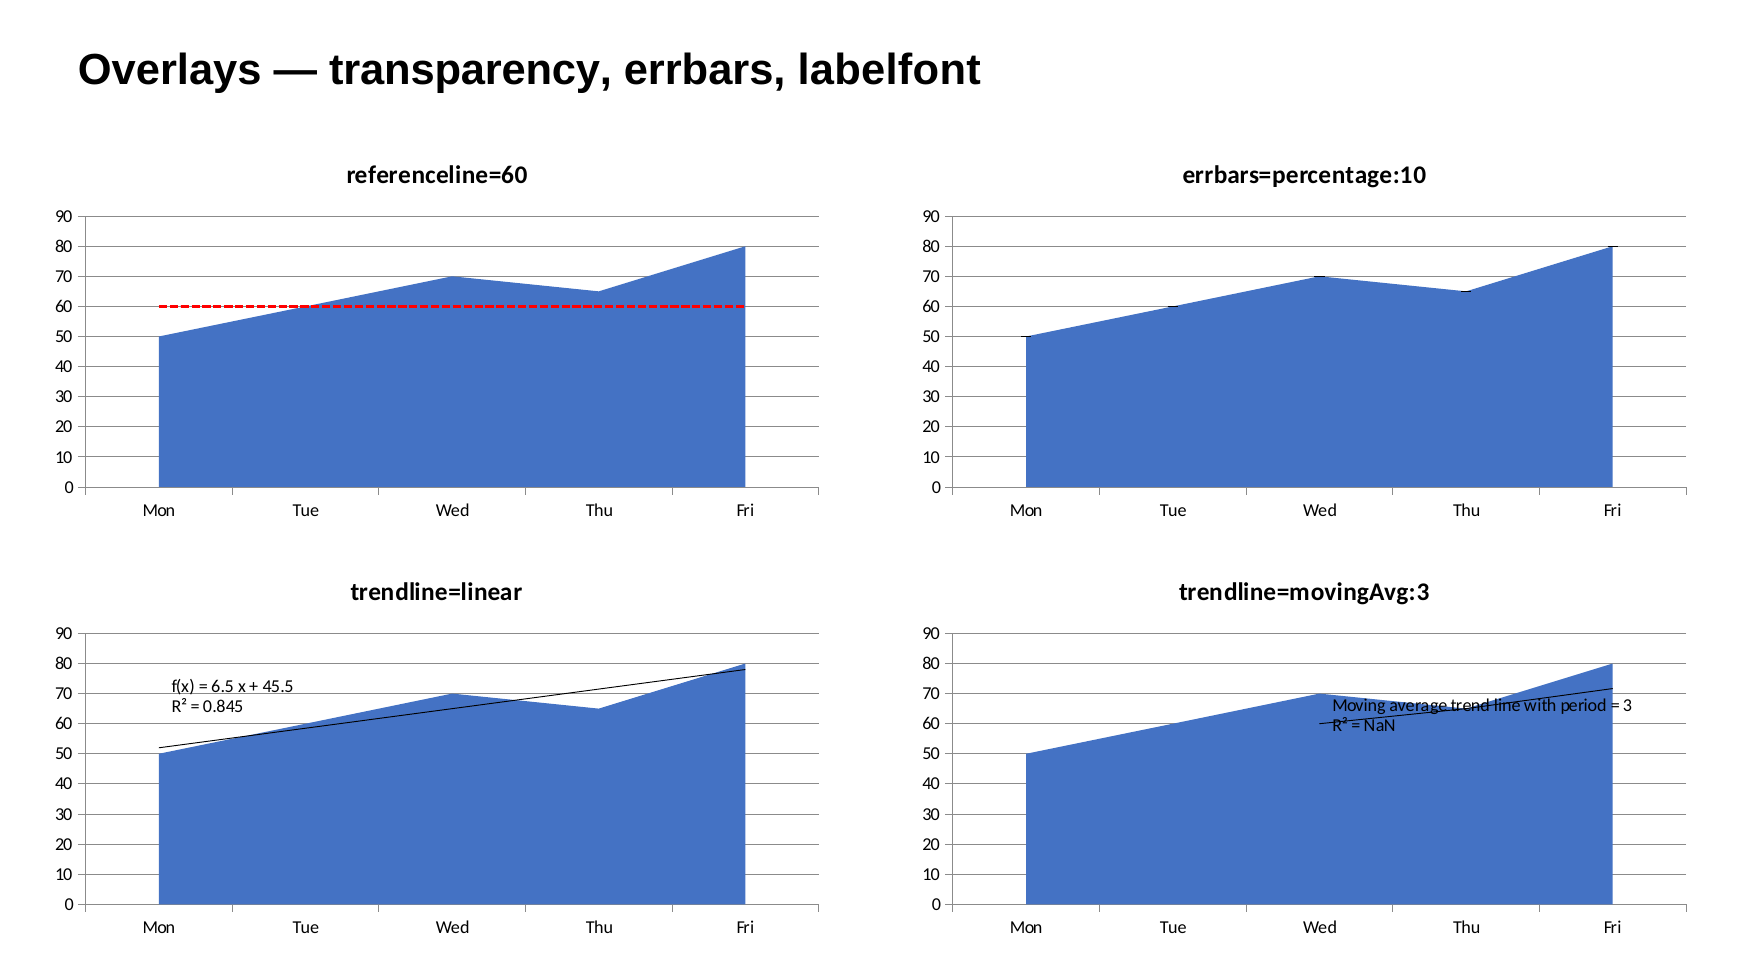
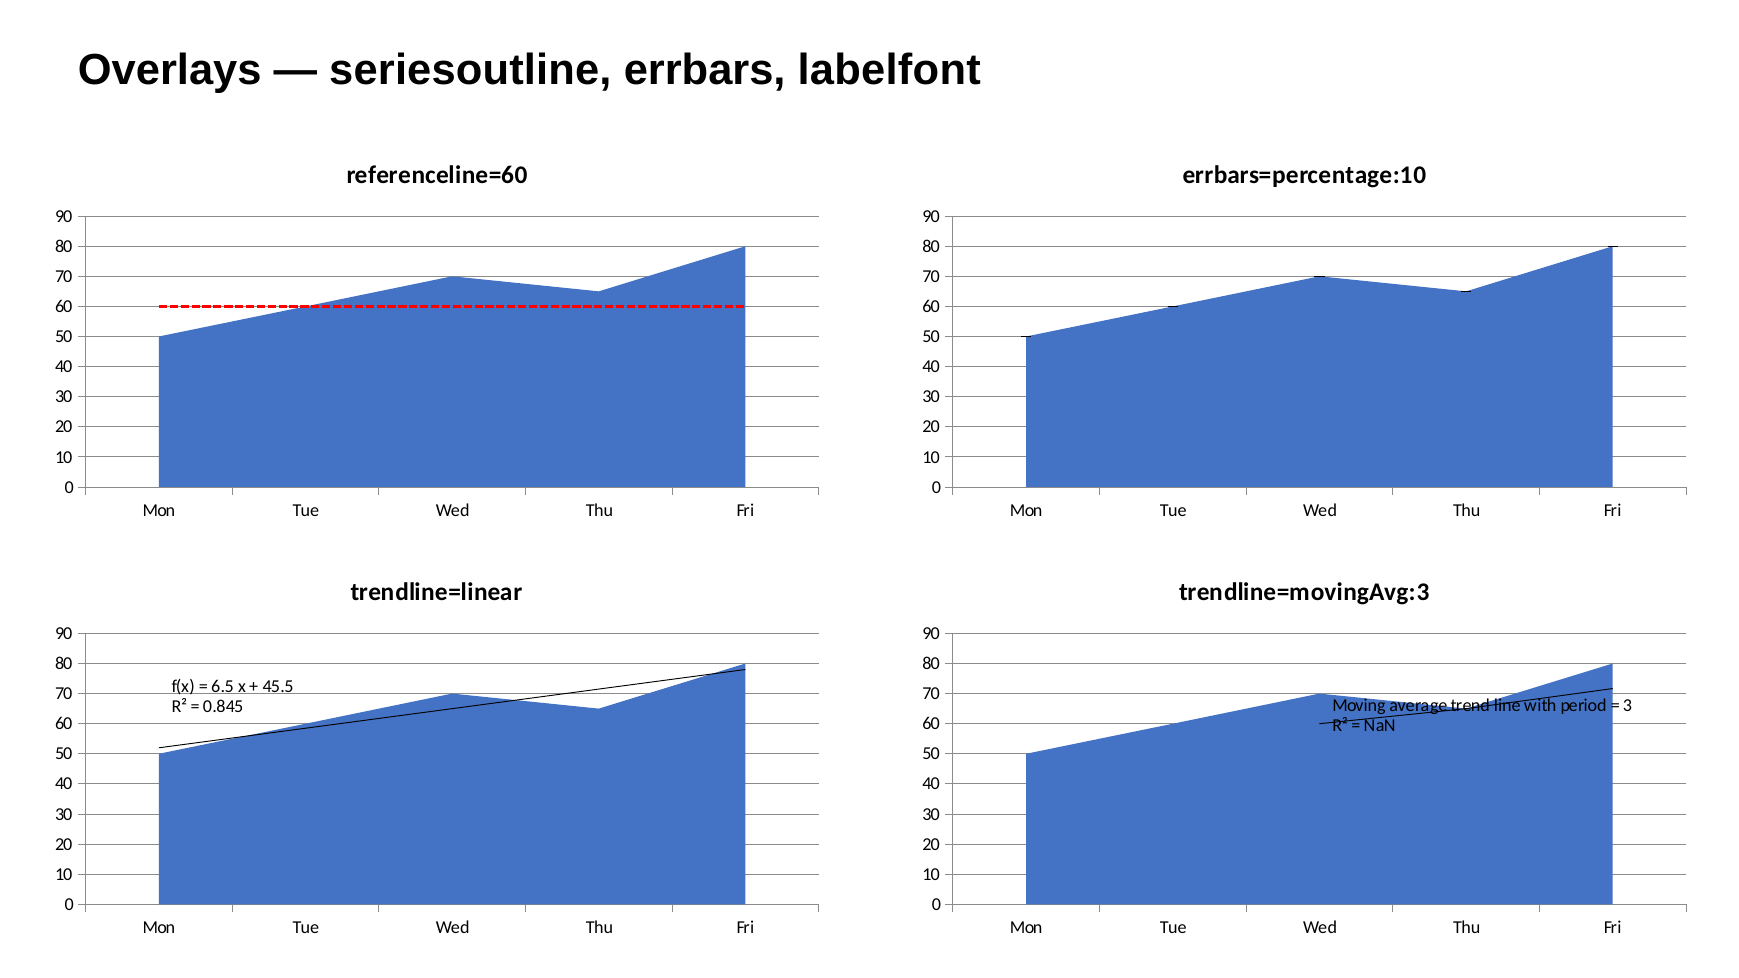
transparency: transparency -> seriesoutline
